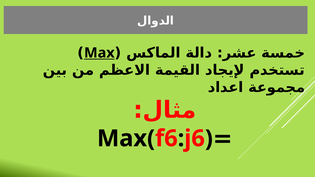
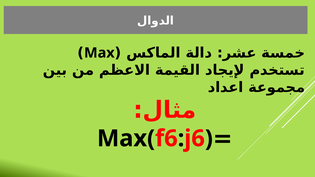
Max underline: present -> none
